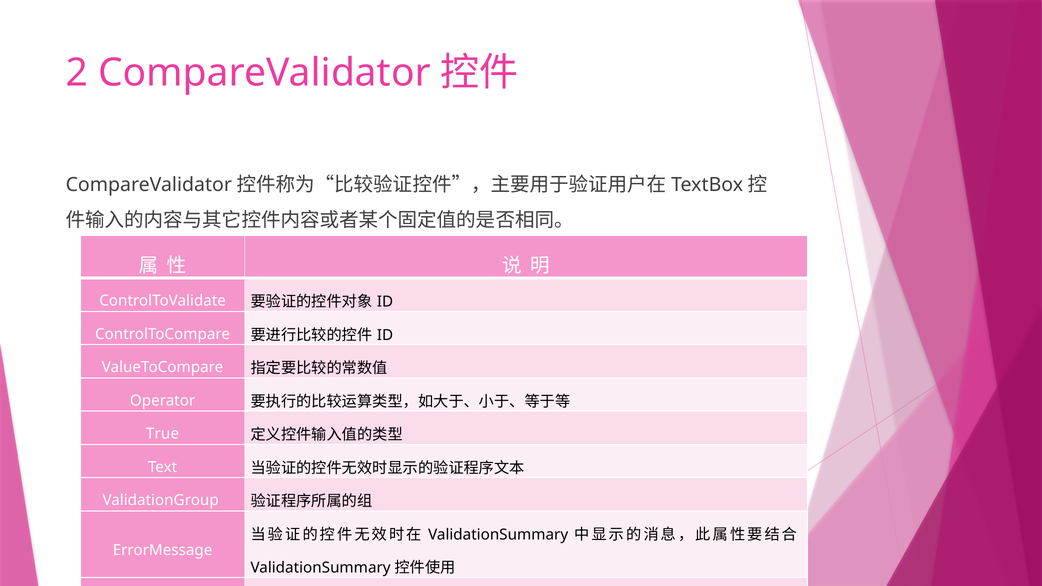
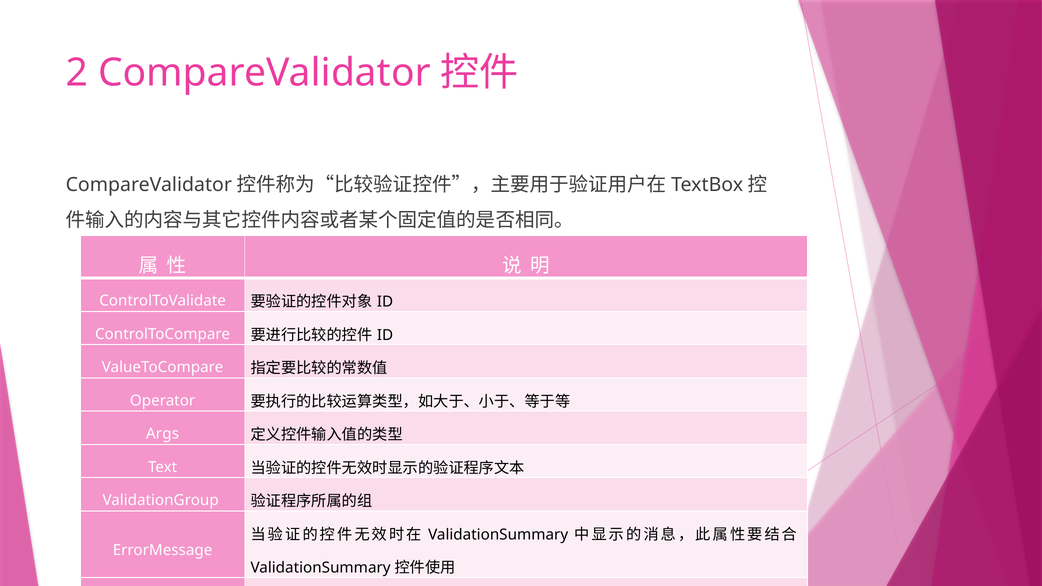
True: True -> Args
